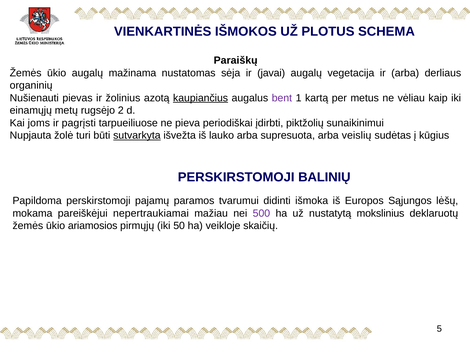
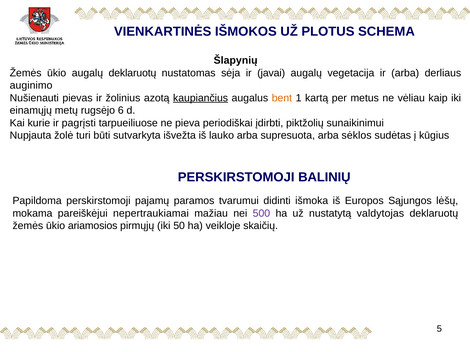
Paraiškų: Paraiškų -> Šlapynių
augalų mažinama: mažinama -> deklaruotų
organinių: organinių -> auginimo
bent colour: purple -> orange
2: 2 -> 6
joms: joms -> kurie
sutvarkyta underline: present -> none
veislių: veislių -> sėklos
mokslinius: mokslinius -> valdytojas
